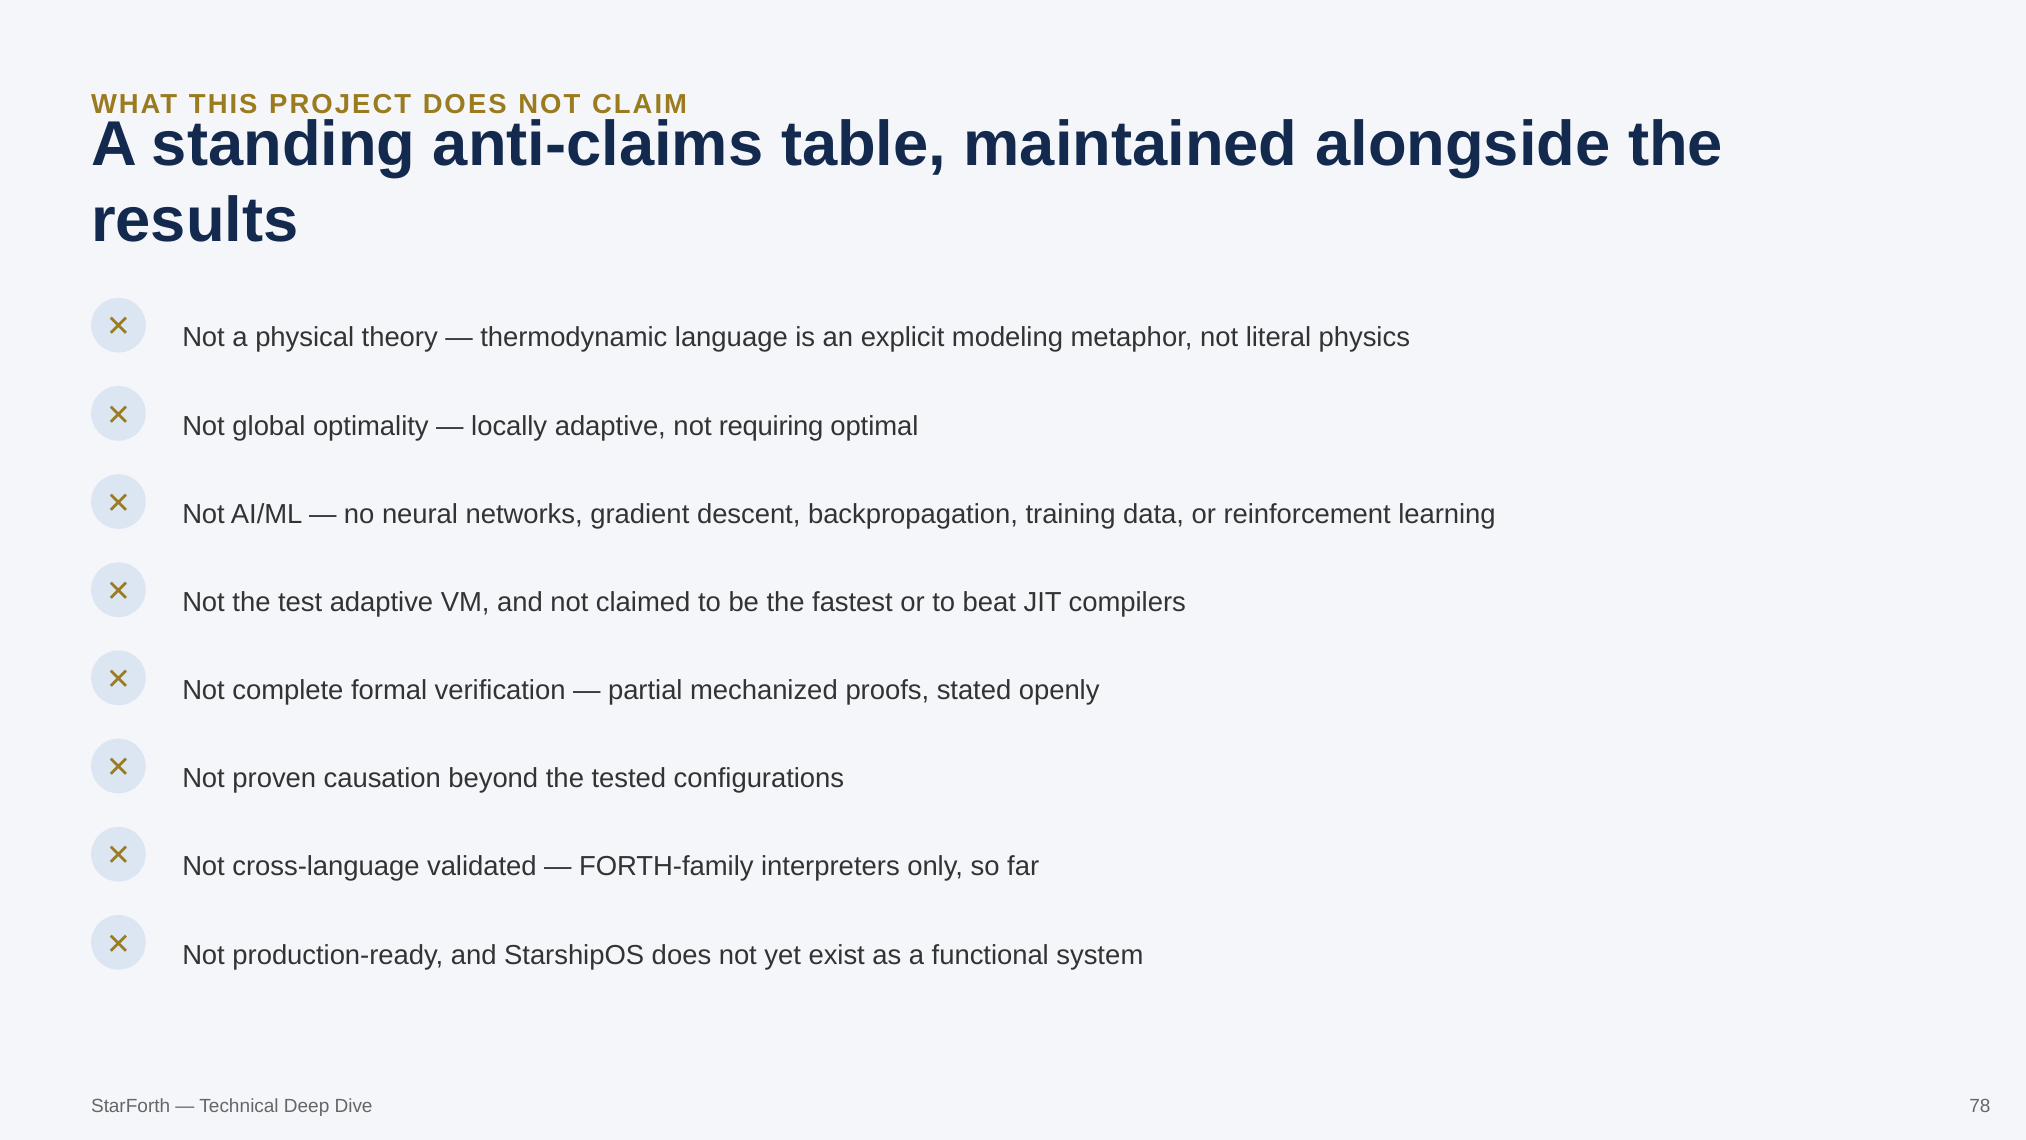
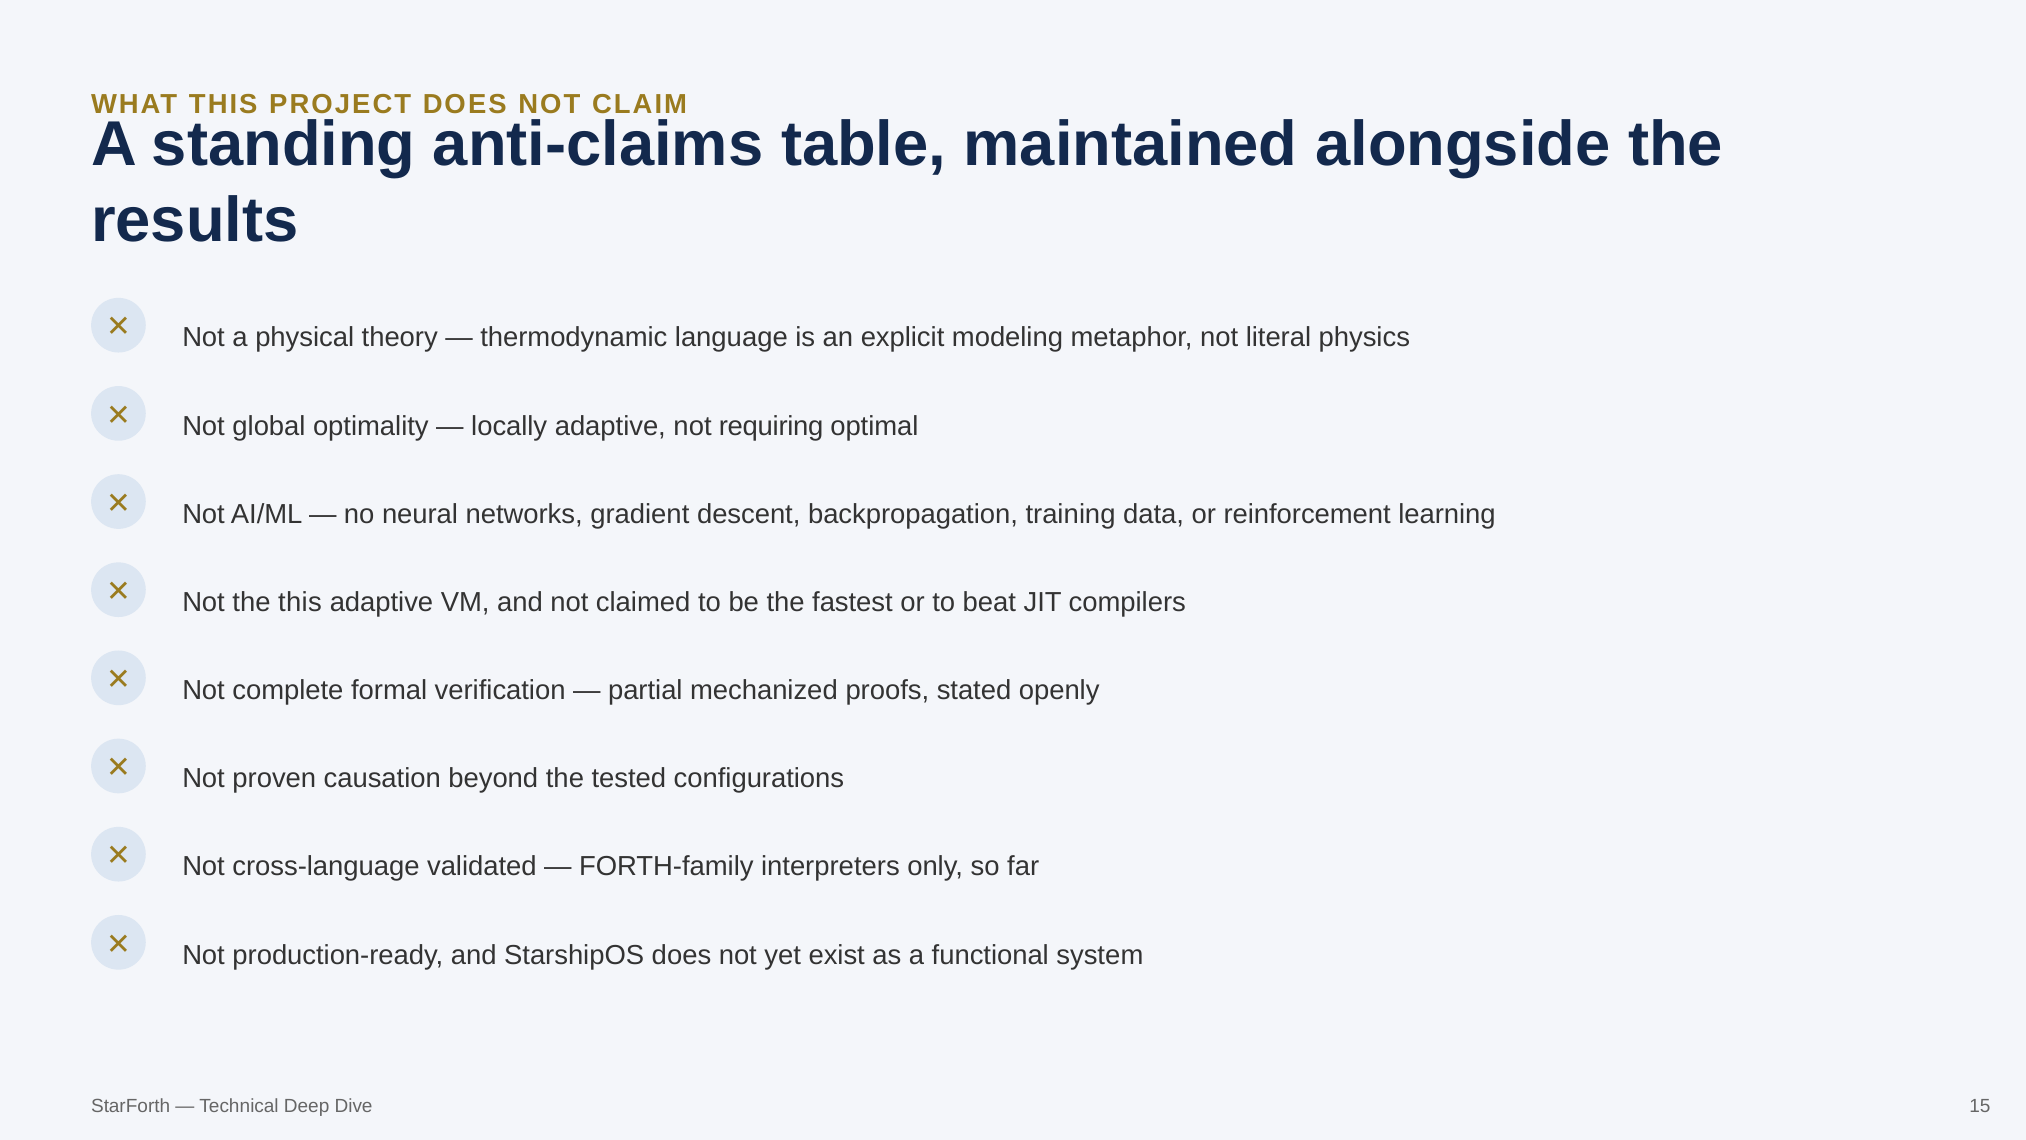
the test: test -> this
78: 78 -> 15
